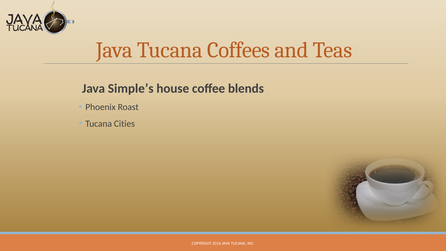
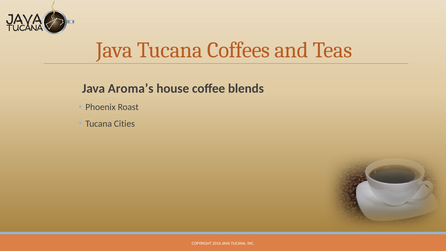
Simple’s: Simple’s -> Aroma’s
